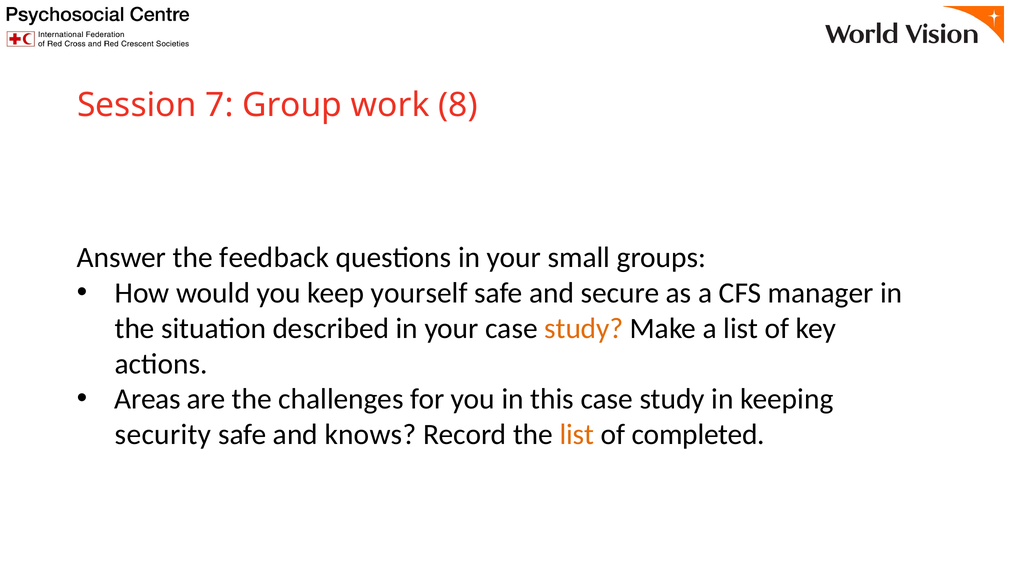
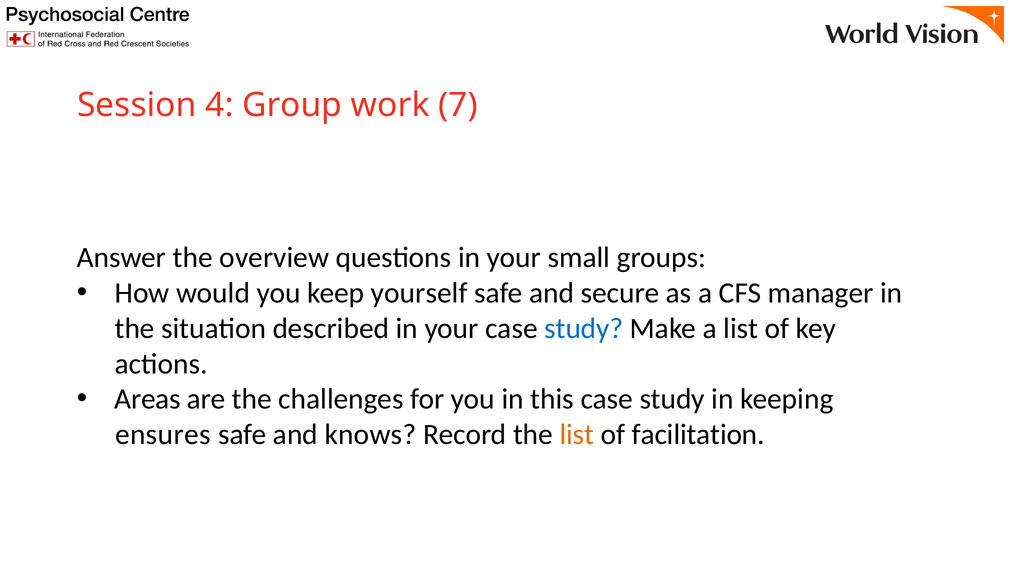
7: 7 -> 4
8: 8 -> 7
feedback: feedback -> overview
study at (584, 329) colour: orange -> blue
security: security -> ensures
completed: completed -> facilitation
